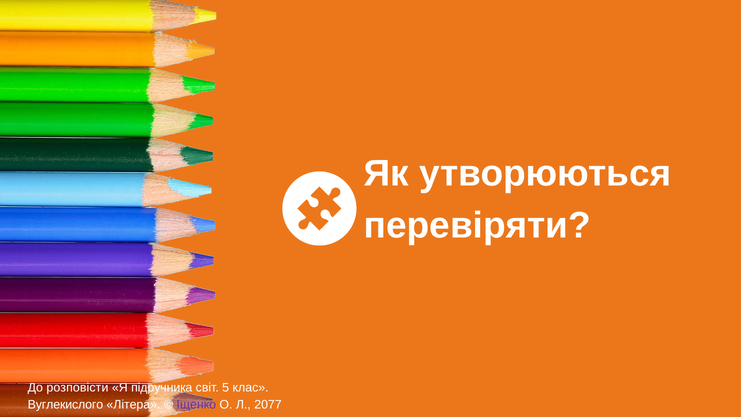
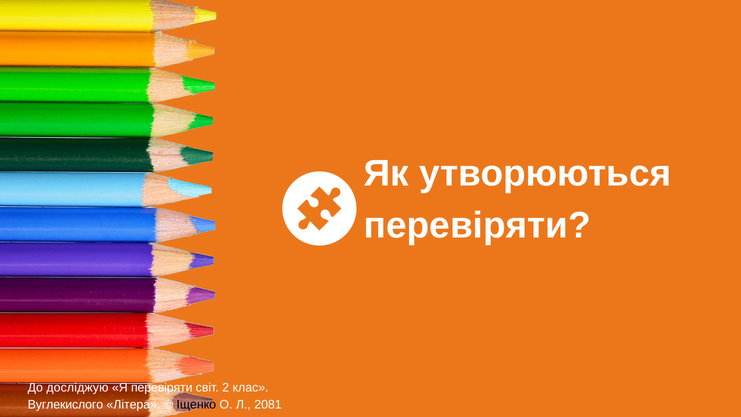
розповісти: розповісти -> досліджую
Я підручника: підручника -> перевіряти
5: 5 -> 2
Іщенко colour: purple -> black
2077: 2077 -> 2081
